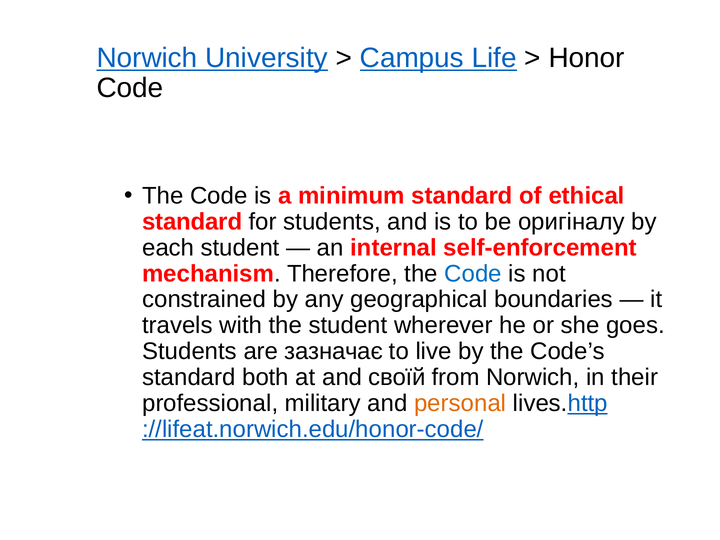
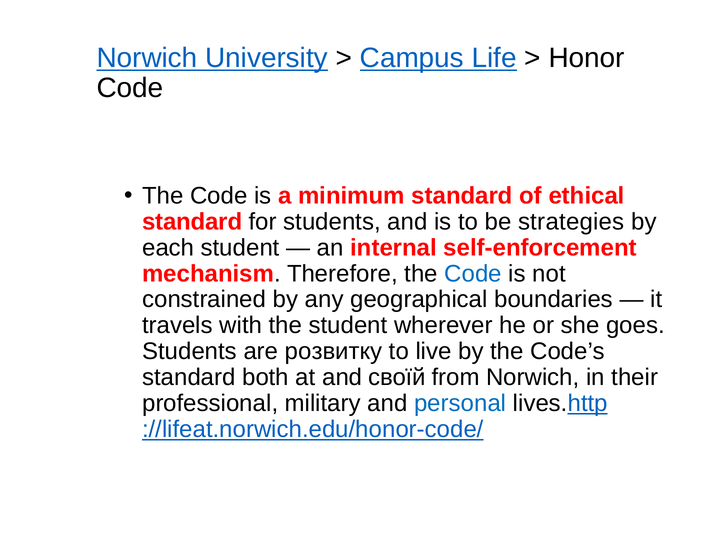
оригіналу: оригіналу -> strategies
зазначає: зазначає -> розвитку
personal colour: orange -> blue
